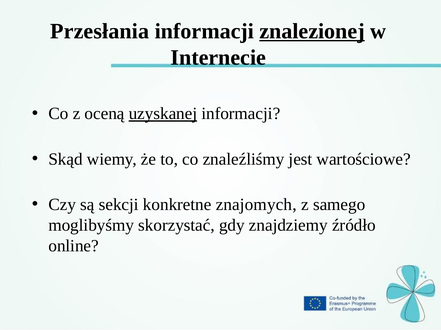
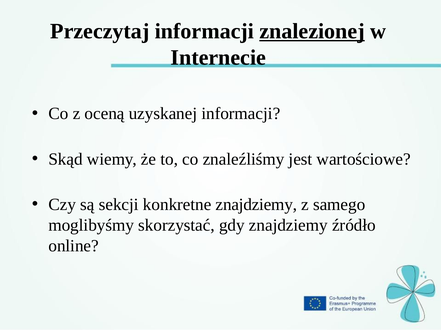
Przesłania: Przesłania -> Przeczytaj
uzyskanej underline: present -> none
konkretne znajomych: znajomych -> znajdziemy
